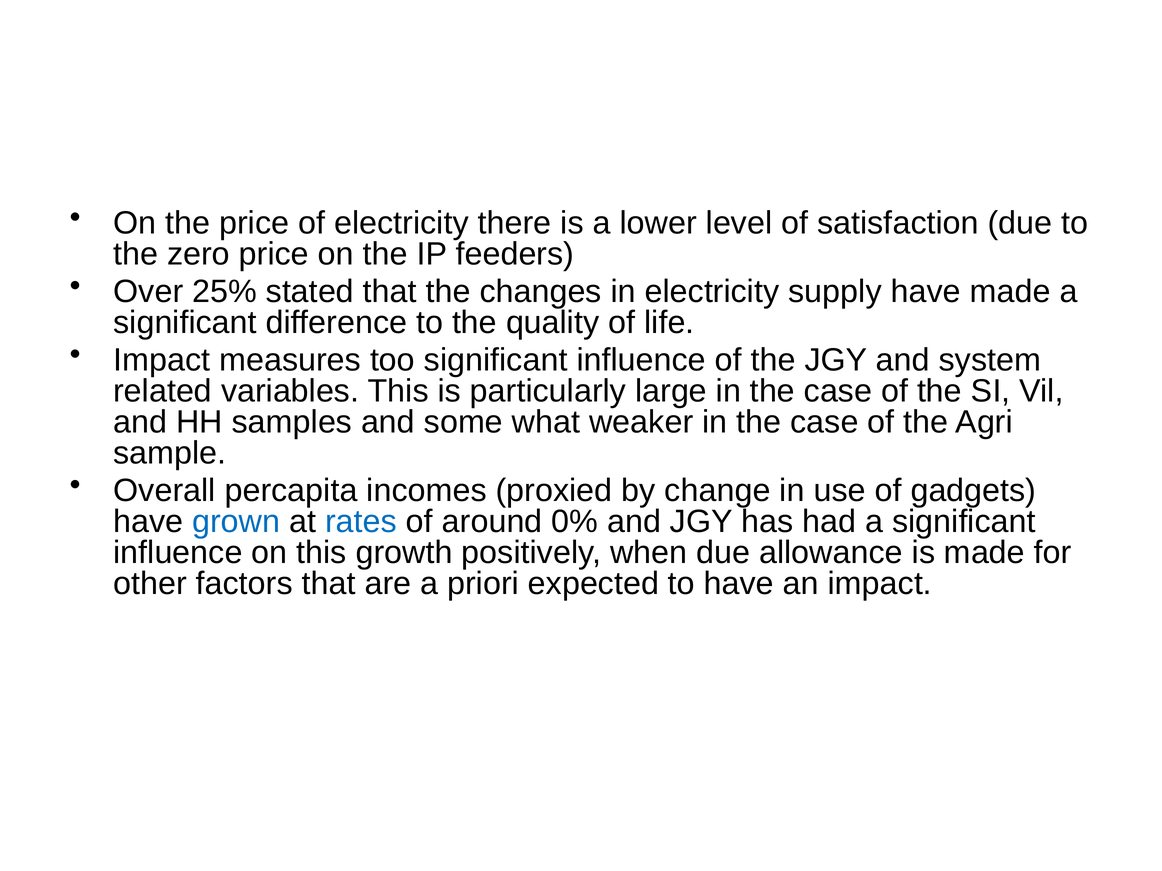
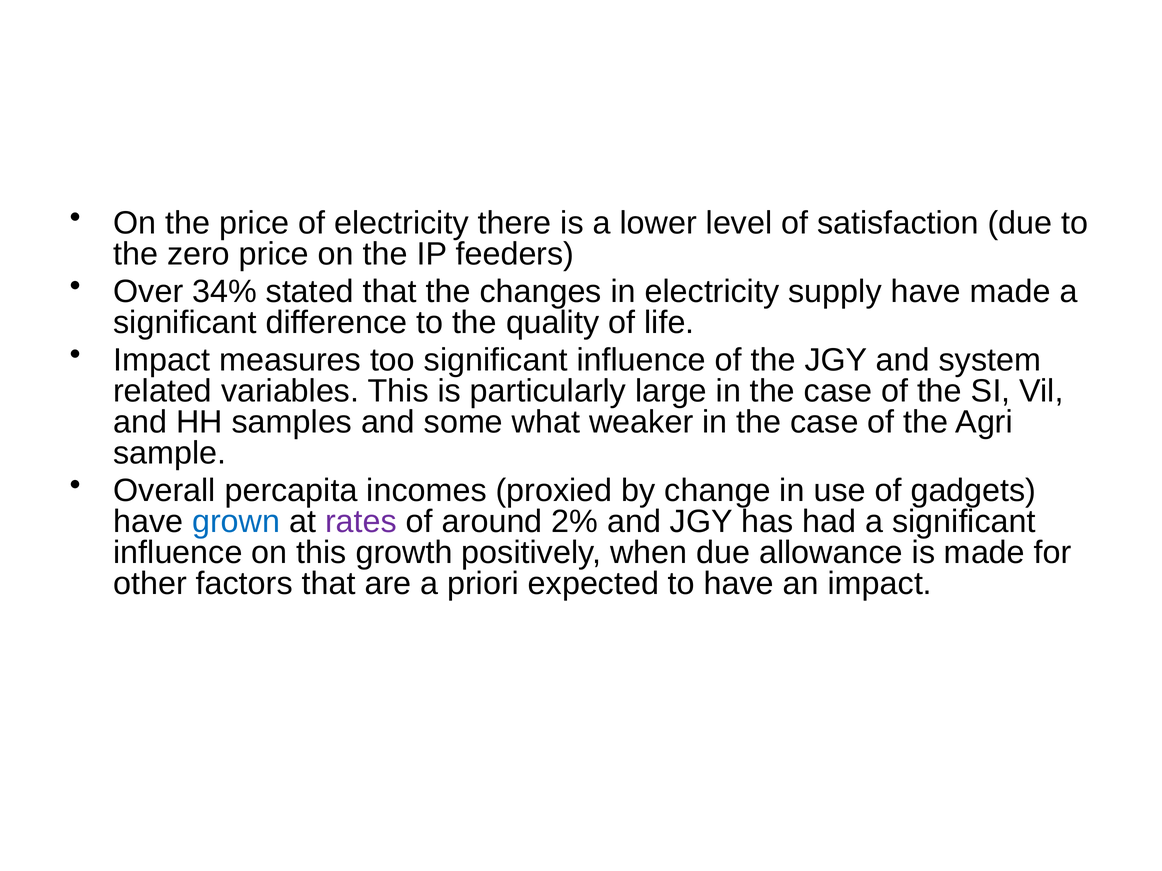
25%: 25% -> 34%
rates colour: blue -> purple
0%: 0% -> 2%
